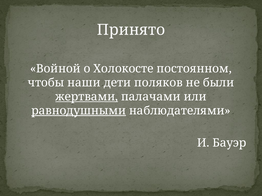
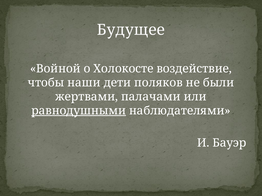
Принято: Принято -> Будущее
постоянном: постоянном -> воздействие
жертвами underline: present -> none
